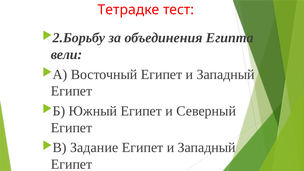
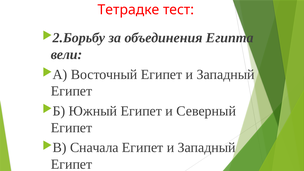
Задание: Задание -> Сначала
